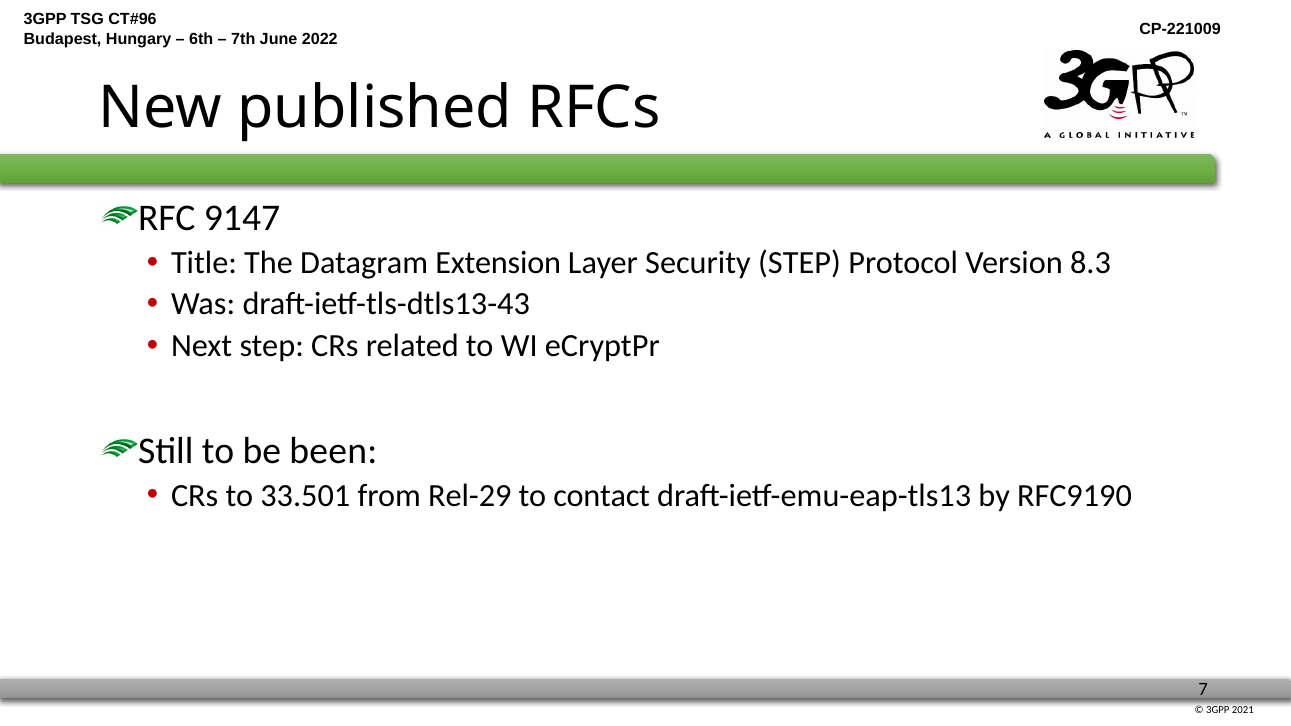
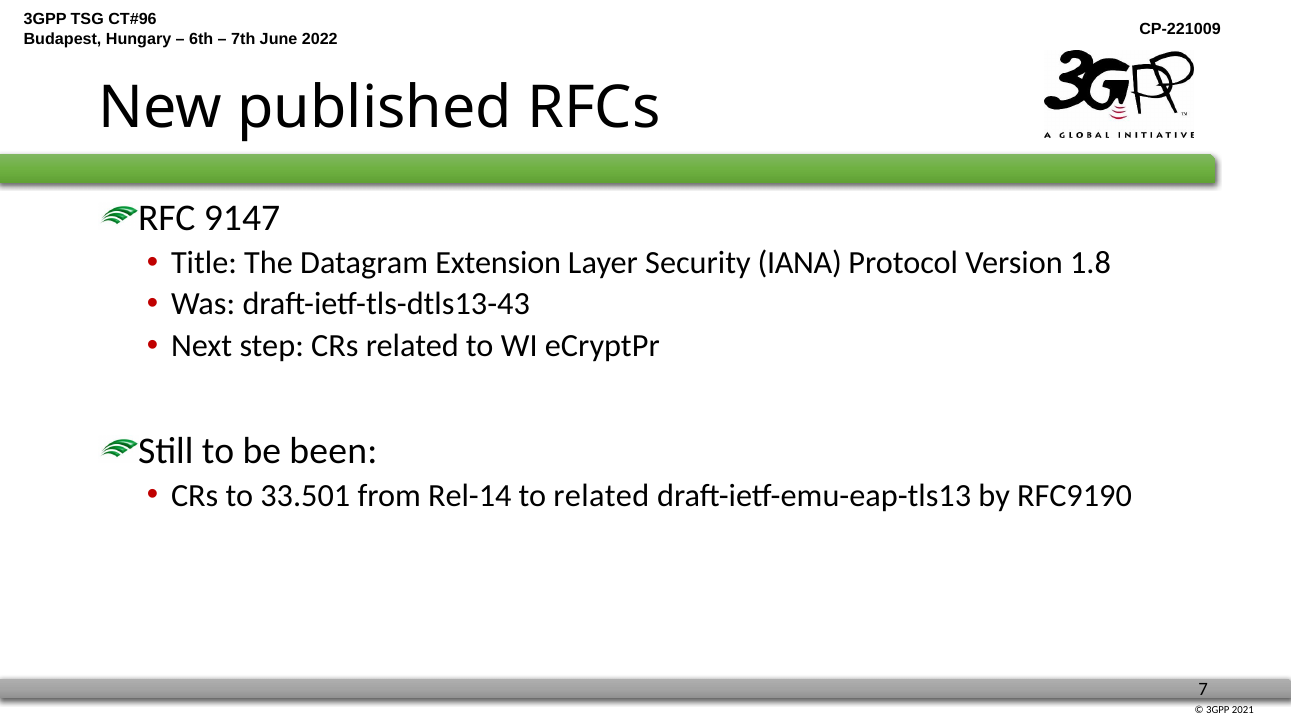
Security STEP: STEP -> IANA
8.3: 8.3 -> 1.8
Rel-29: Rel-29 -> Rel-14
to contact: contact -> related
